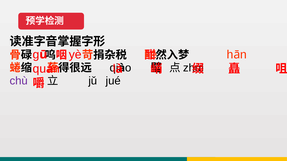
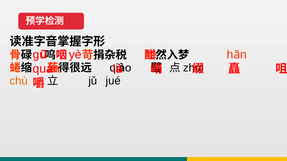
chù colour: purple -> orange
